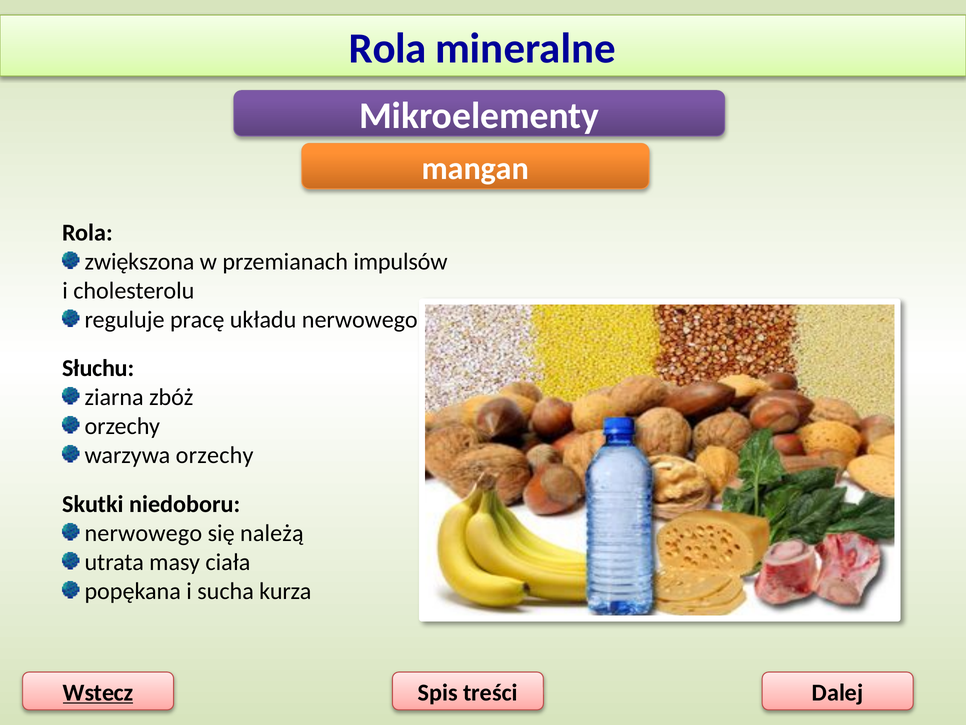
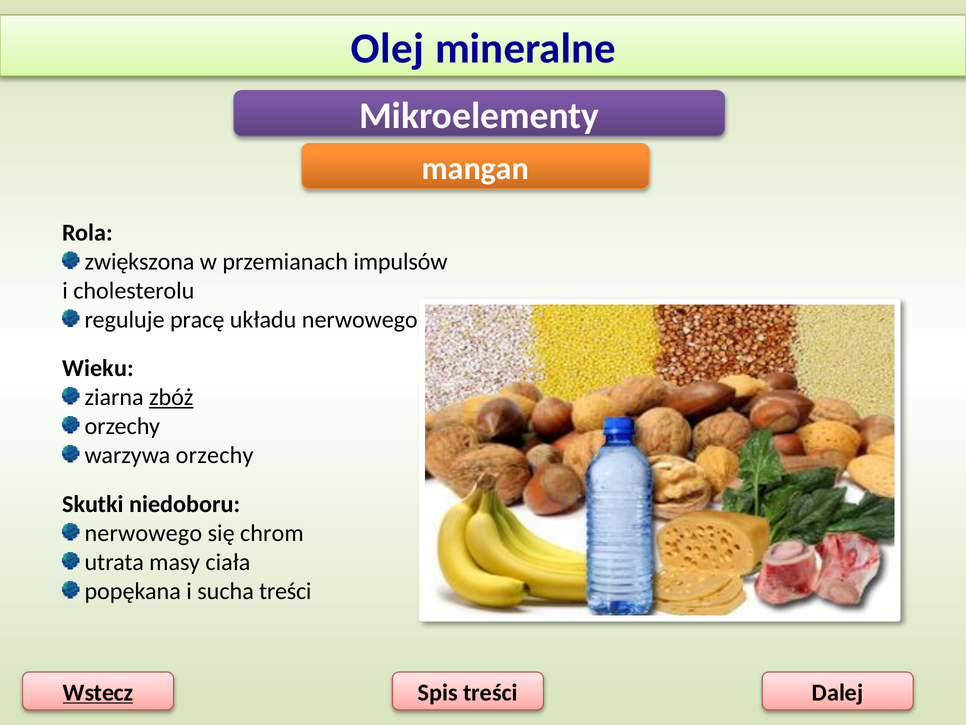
Rola at (388, 49): Rola -> Olej
Słuchu: Słuchu -> Wieku
zbóż underline: none -> present
należą: należą -> chrom
sucha kurza: kurza -> treści
